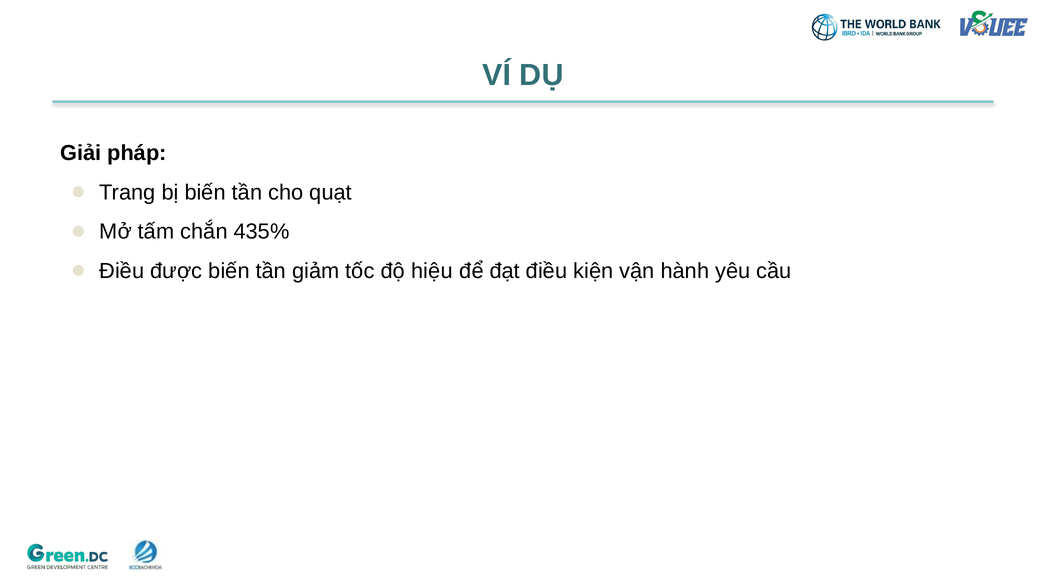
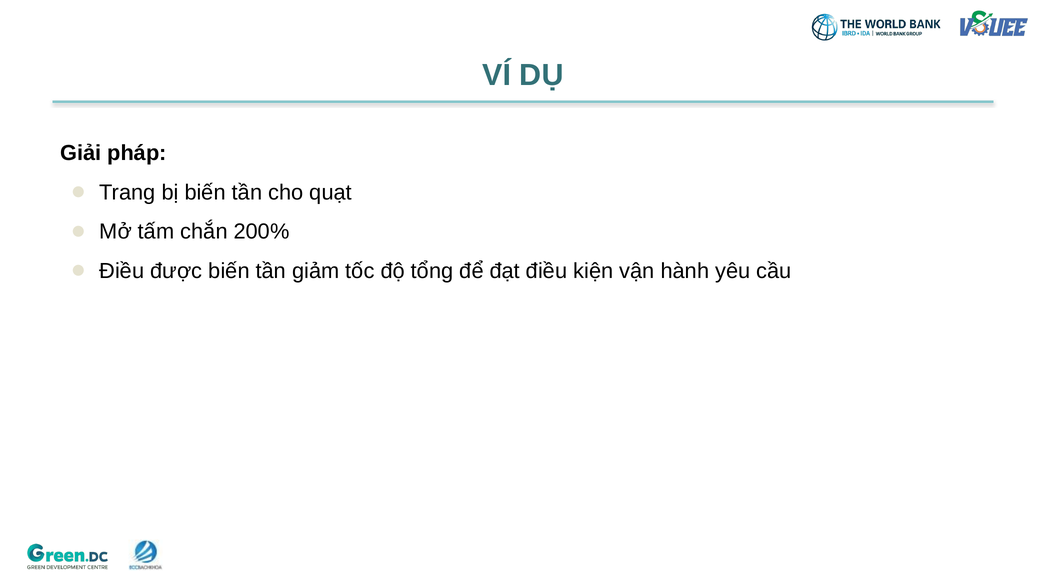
435%: 435% -> 200%
hiệu: hiệu -> tổng
